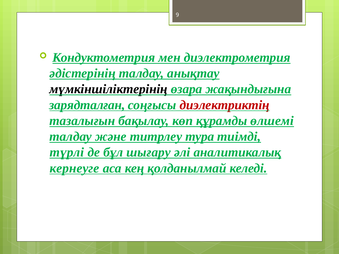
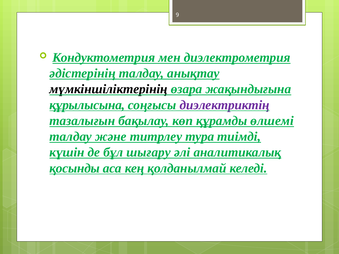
зарядталған: зарядталған -> құрылысына
диэлектриктің colour: red -> purple
түрлі: түрлі -> күшін
кернеуге: кернеуге -> қосынды
